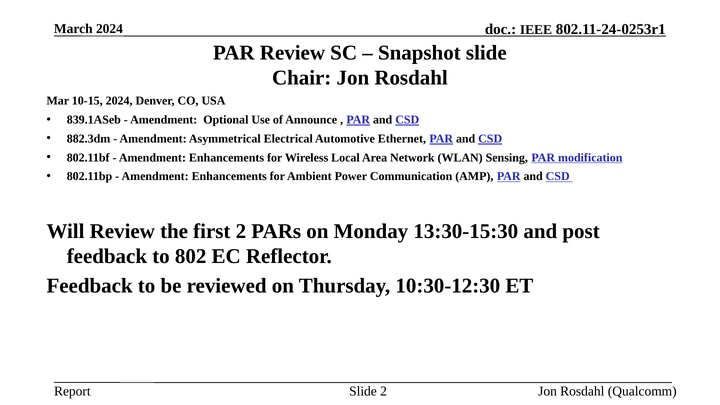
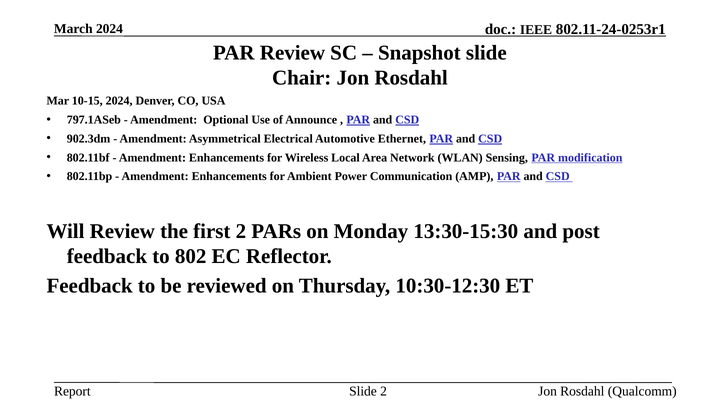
839.1ASeb: 839.1ASeb -> 797.1ASeb
882.3dm: 882.3dm -> 902.3dm
